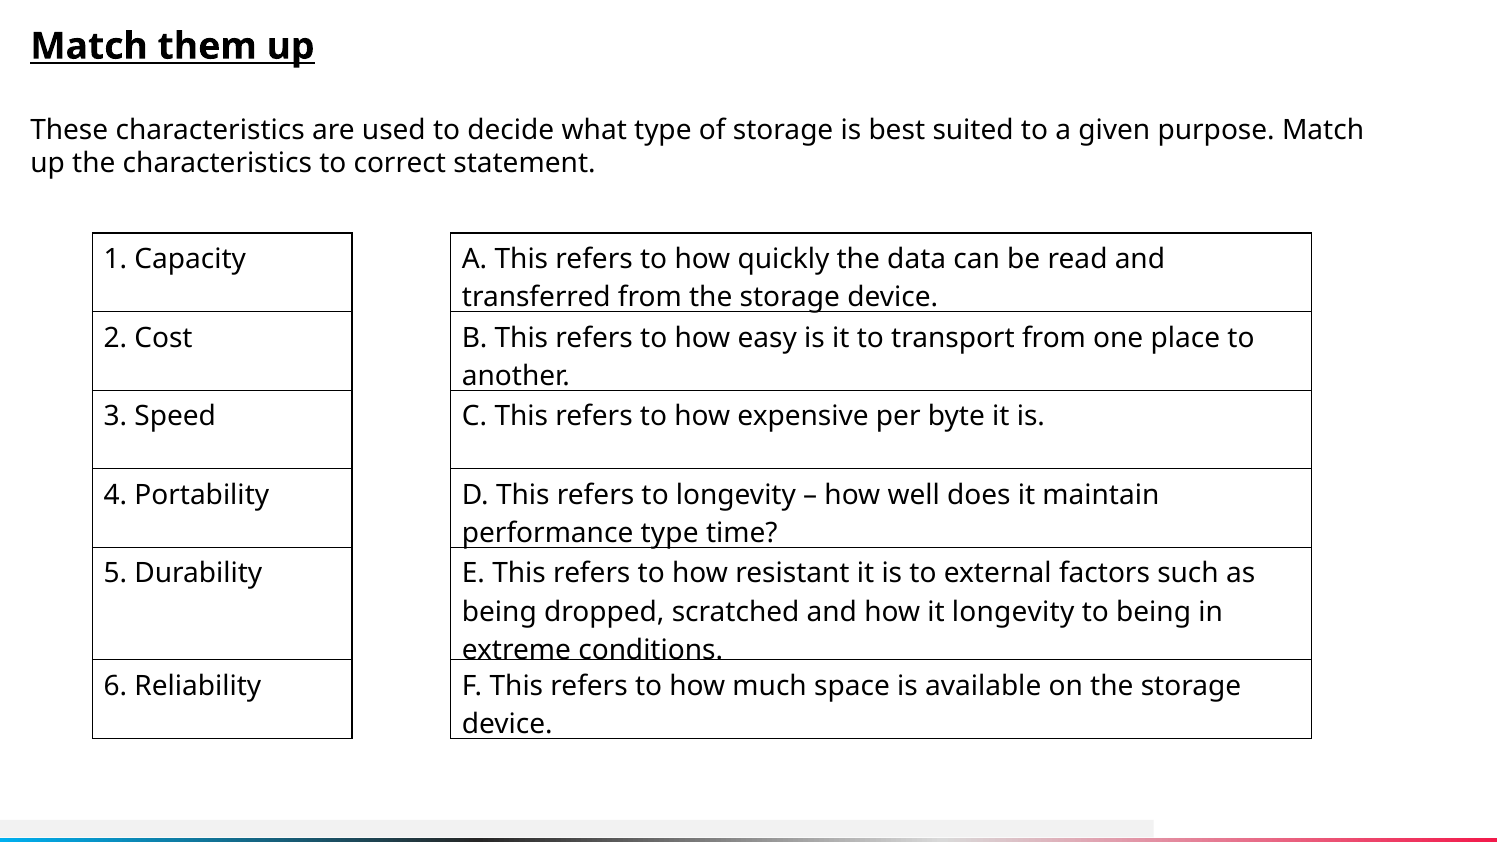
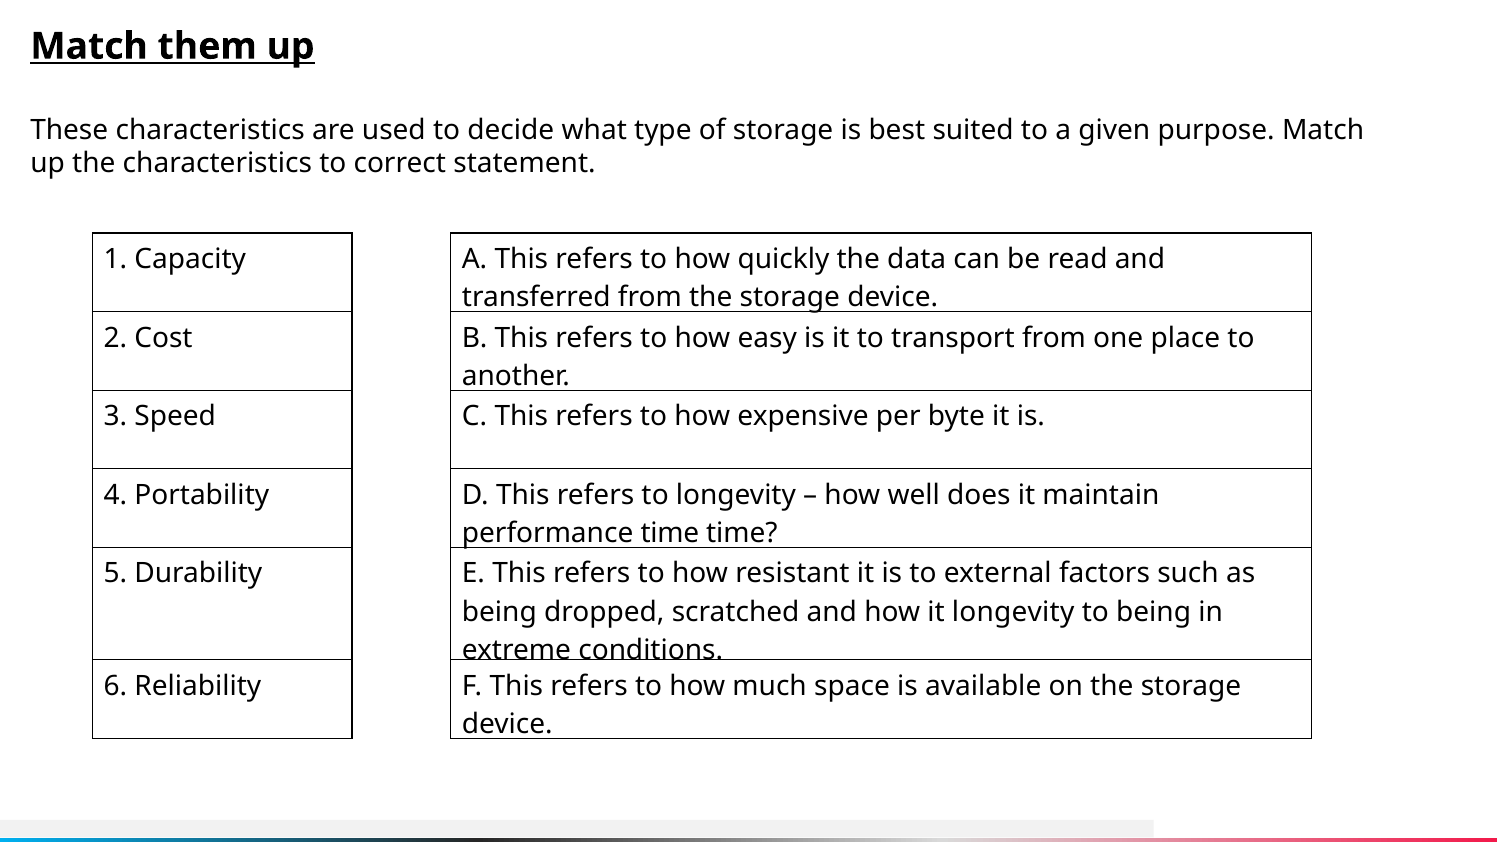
performance type: type -> time
